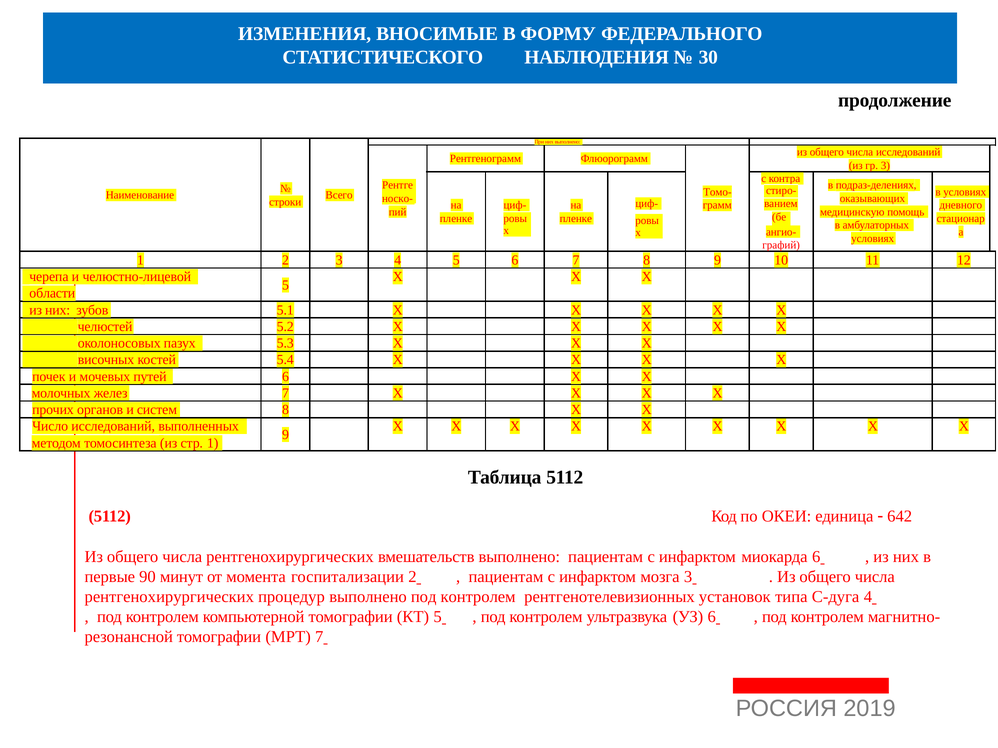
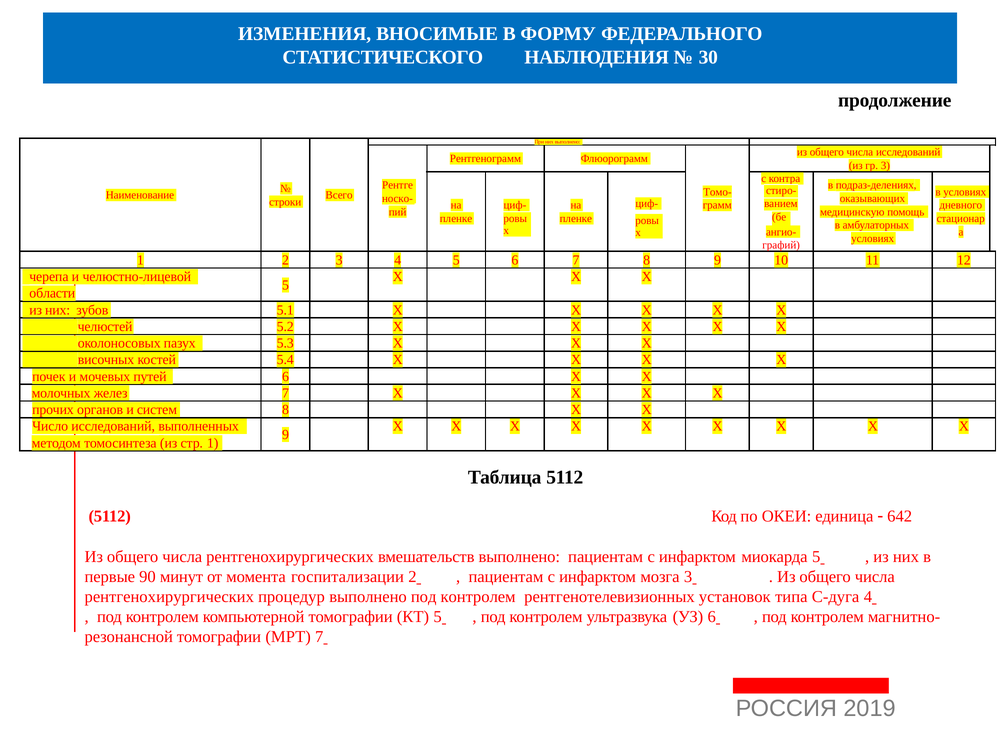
миокарда 6: 6 -> 5
